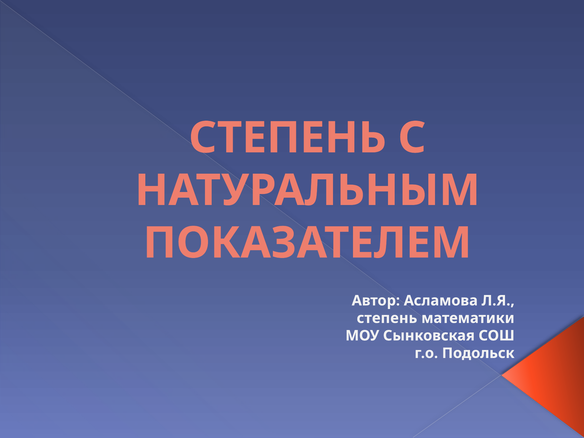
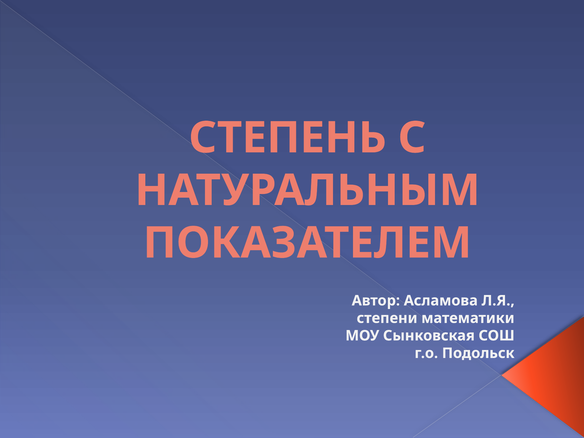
степень at (387, 318): степень -> степени
